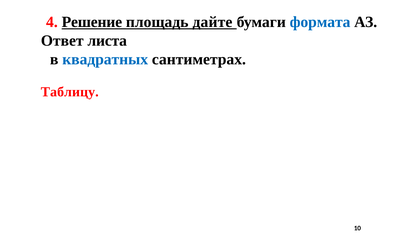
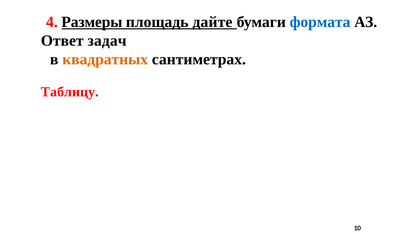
Решение: Решение -> Размеры
листа: листа -> задач
квадратных colour: blue -> orange
